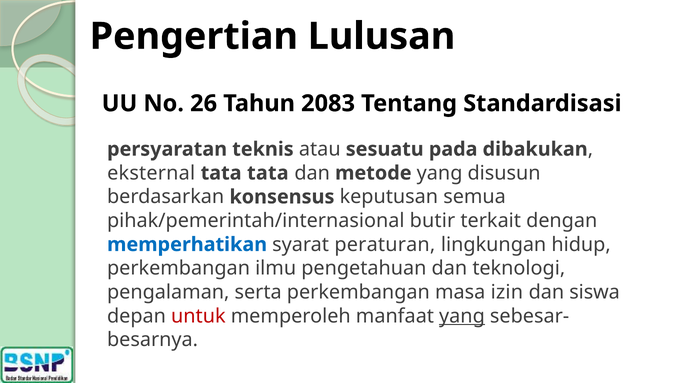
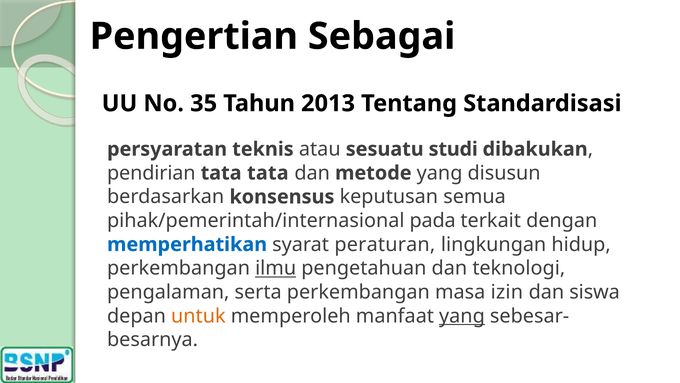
Lulusan: Lulusan -> Sebagai
26: 26 -> 35
2083: 2083 -> 2013
pada: pada -> studi
eksternal: eksternal -> pendirian
butir: butir -> pada
ilmu underline: none -> present
untuk colour: red -> orange
